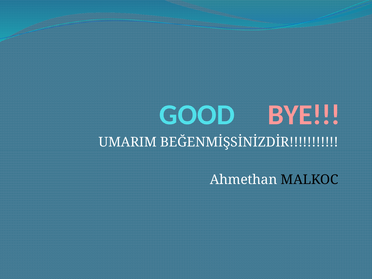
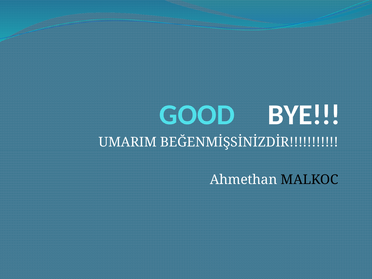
BYE colour: pink -> white
